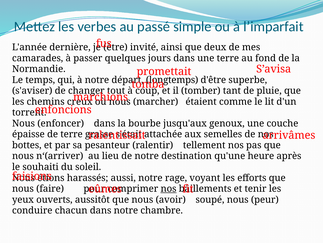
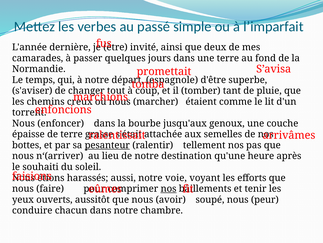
longtemps: longtemps -> espagnole
pesanteur underline: none -> present
rage: rage -> voie
